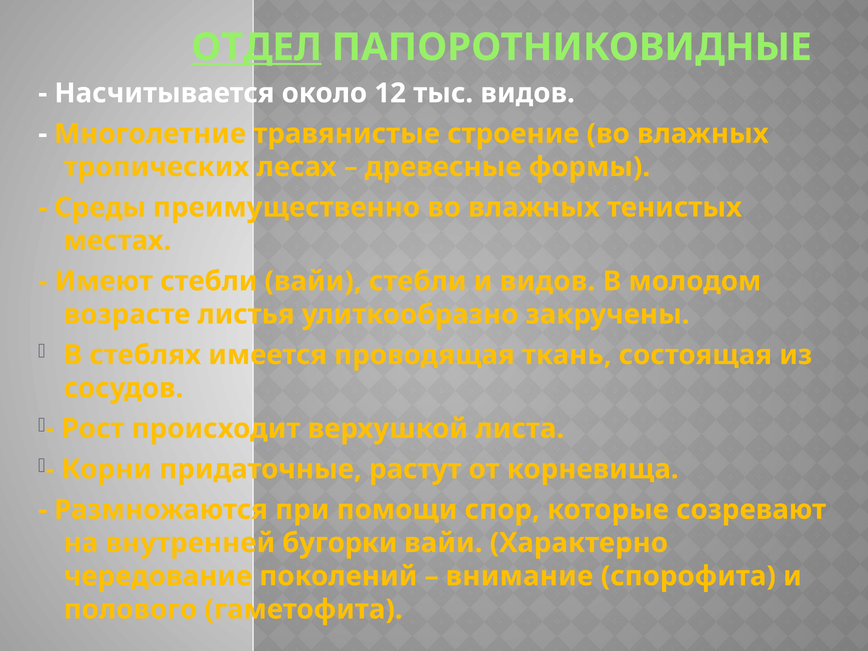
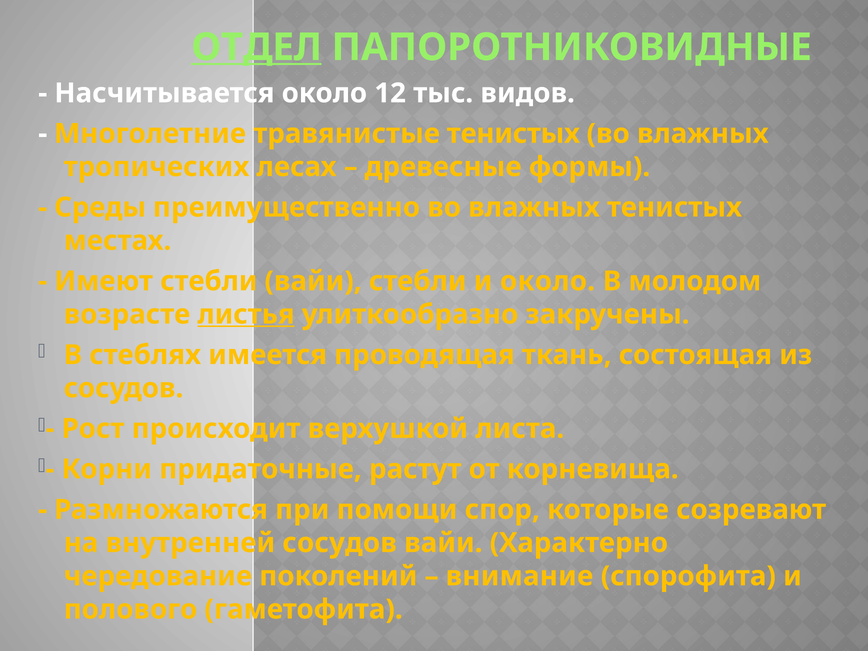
травянистые строение: строение -> тенистых
и видов: видов -> около
листья underline: none -> present
внутренней бугорки: бугорки -> сосудов
